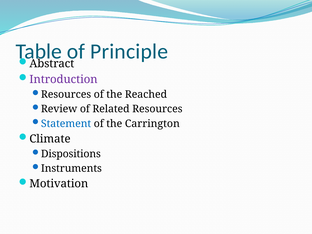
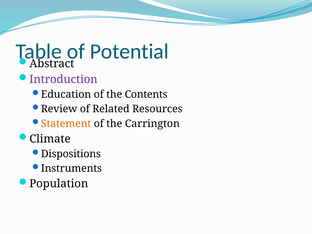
Principle: Principle -> Potential
Resources at (66, 94): Resources -> Education
Reached: Reached -> Contents
Statement colour: blue -> orange
Motivation: Motivation -> Population
